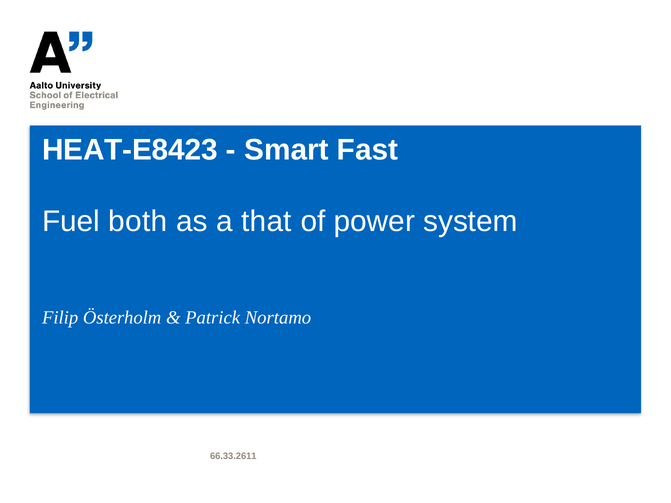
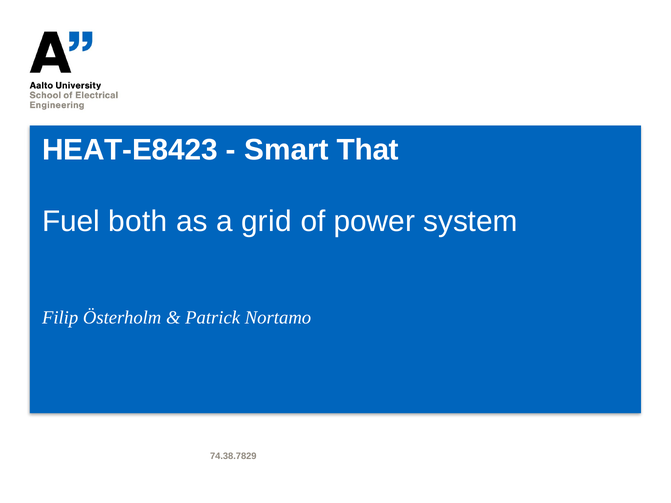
Fast: Fast -> That
that: that -> grid
66.33.2611: 66.33.2611 -> 74.38.7829
